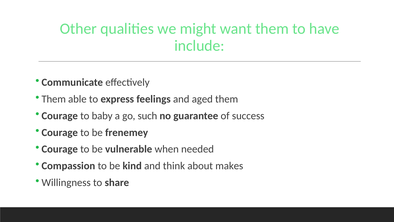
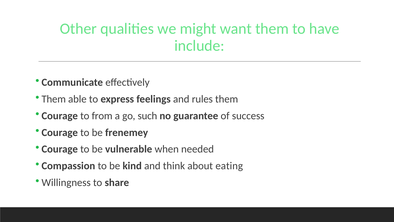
aged: aged -> rules
baby: baby -> from
makes: makes -> eating
